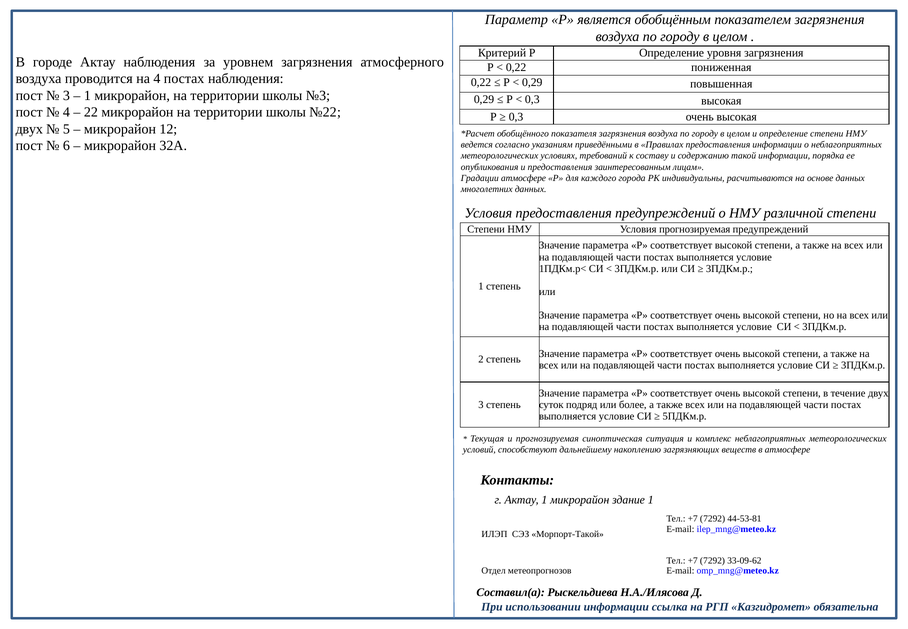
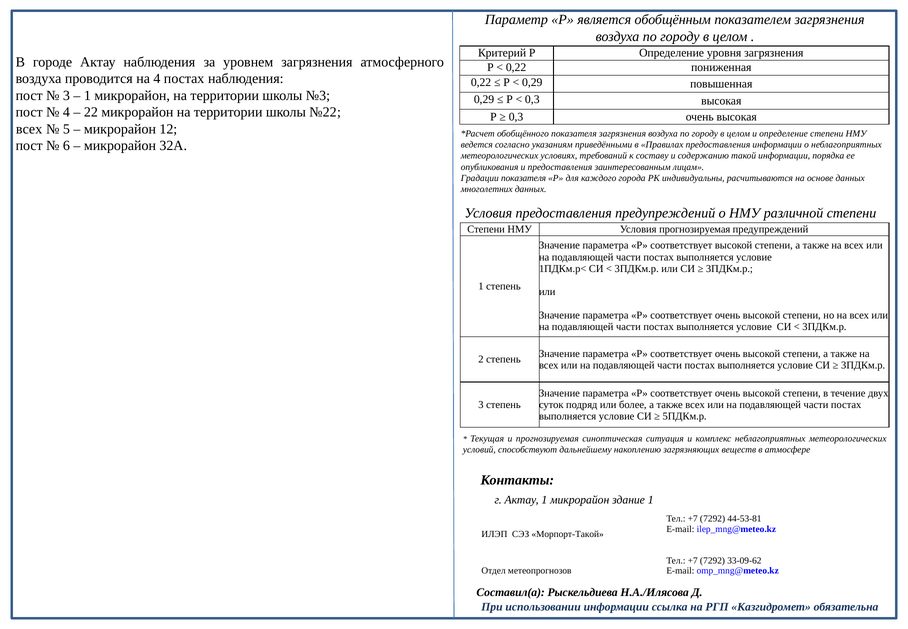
двух at (29, 129): двух -> всех
Градации атмосфере: атмосфере -> показателя
